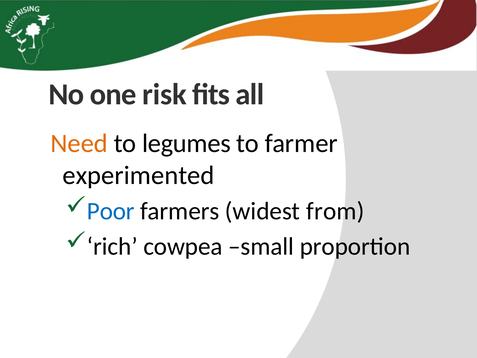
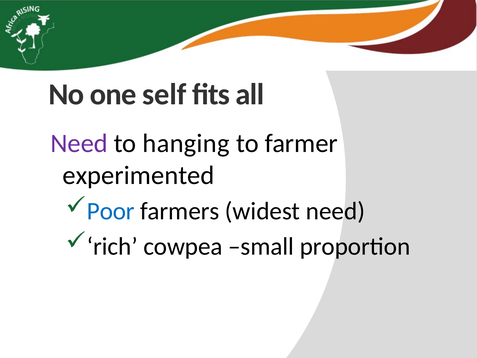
risk: risk -> self
Need at (79, 143) colour: orange -> purple
legumes: legumes -> hanging
widest from: from -> need
